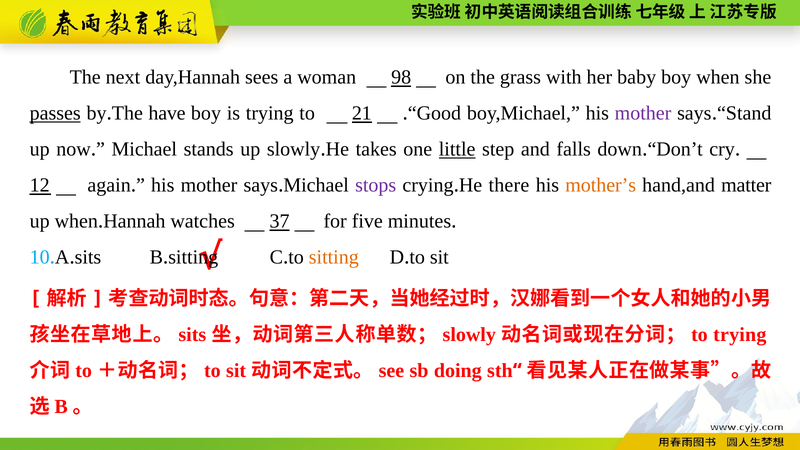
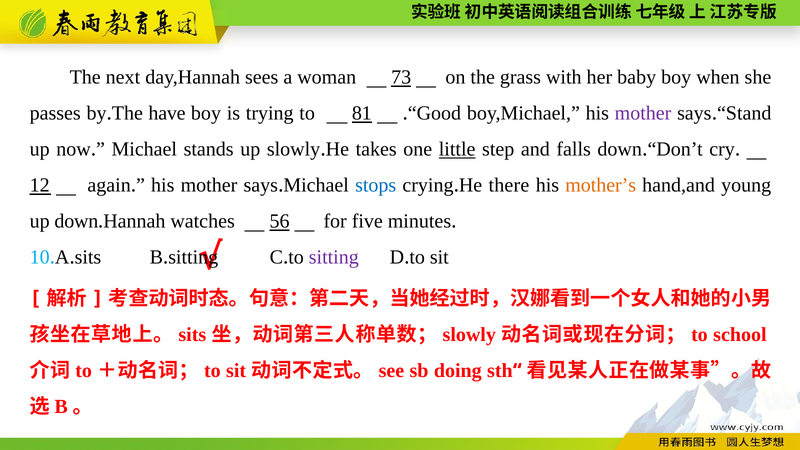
98: 98 -> 73
passes underline: present -> none
21: 21 -> 81
stops colour: purple -> blue
matter: matter -> young
up when: when -> down
37: 37 -> 56
sitting at (334, 257) colour: orange -> purple
to trying: trying -> school
